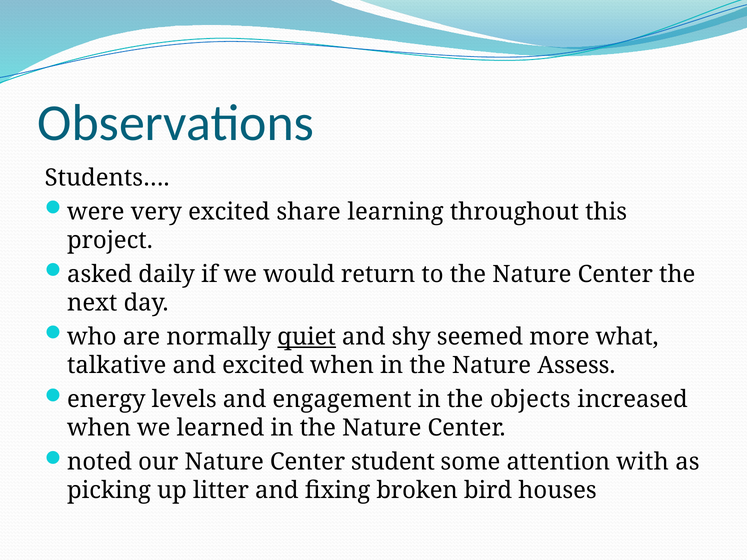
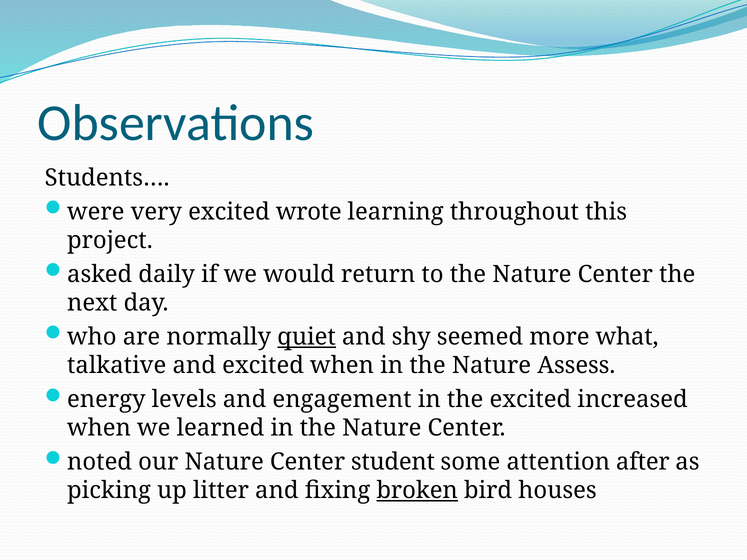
share: share -> wrote
the objects: objects -> excited
with: with -> after
broken underline: none -> present
